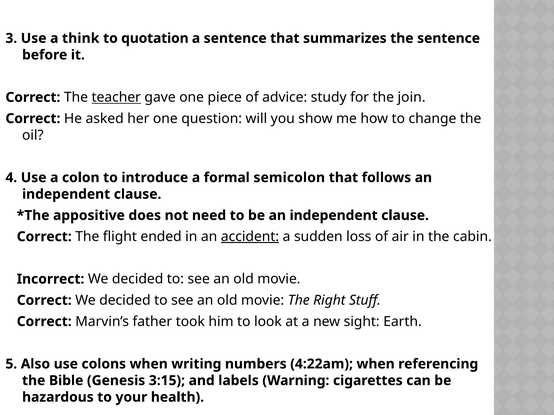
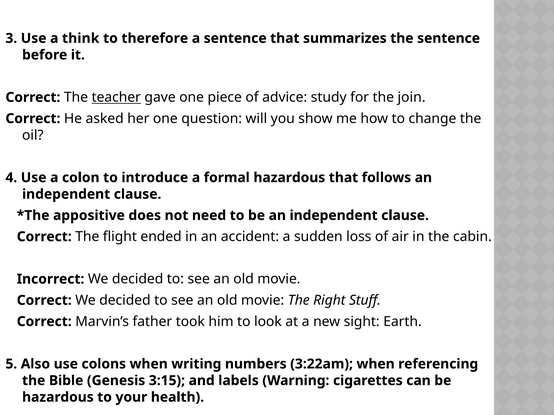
quotation: quotation -> therefore
formal semicolon: semicolon -> hazardous
accident underline: present -> none
4:22am: 4:22am -> 3:22am
